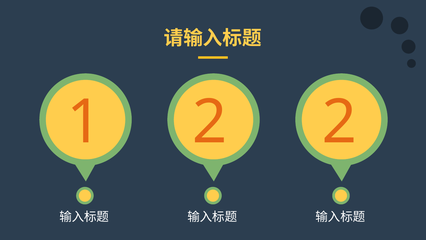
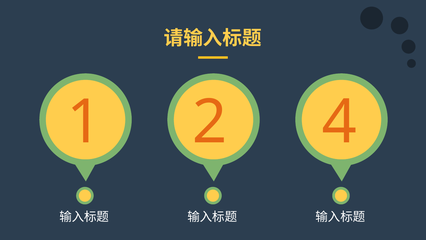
2 2: 2 -> 4
